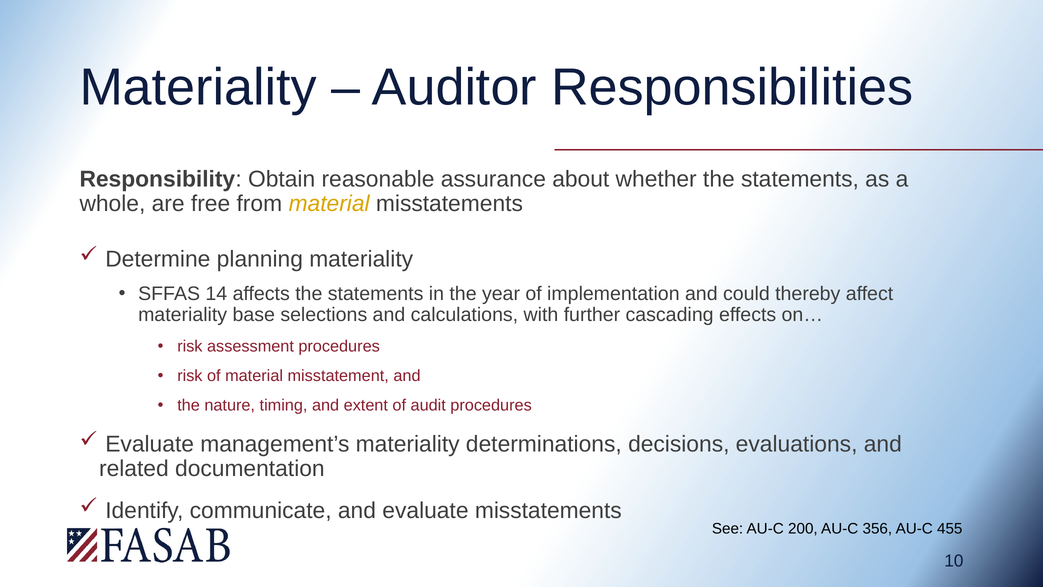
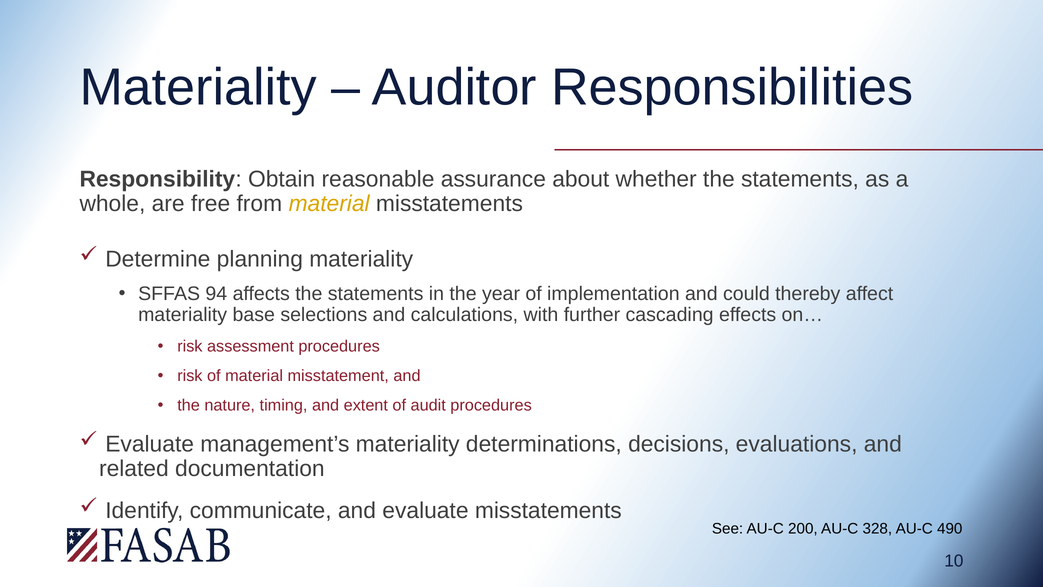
14: 14 -> 94
356: 356 -> 328
455: 455 -> 490
